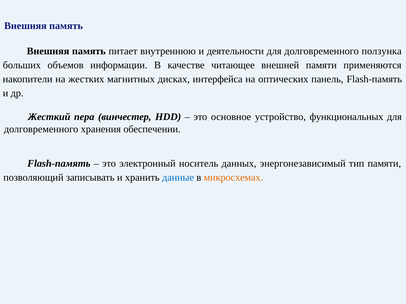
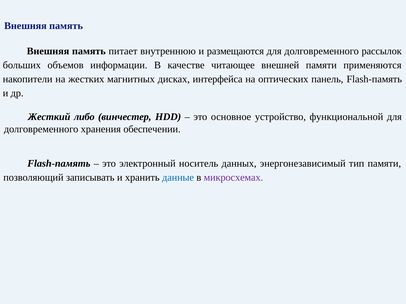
деятельности: деятельности -> размещаются
ползунка: ползунка -> рассылок
пера: пера -> либо
функциональных: функциональных -> функциональной
микросхемах colour: orange -> purple
